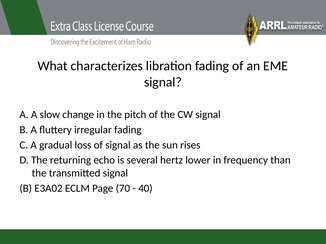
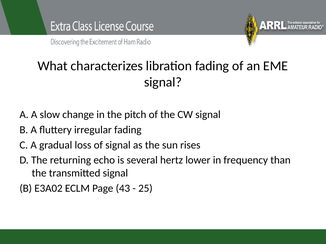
70: 70 -> 43
40: 40 -> 25
